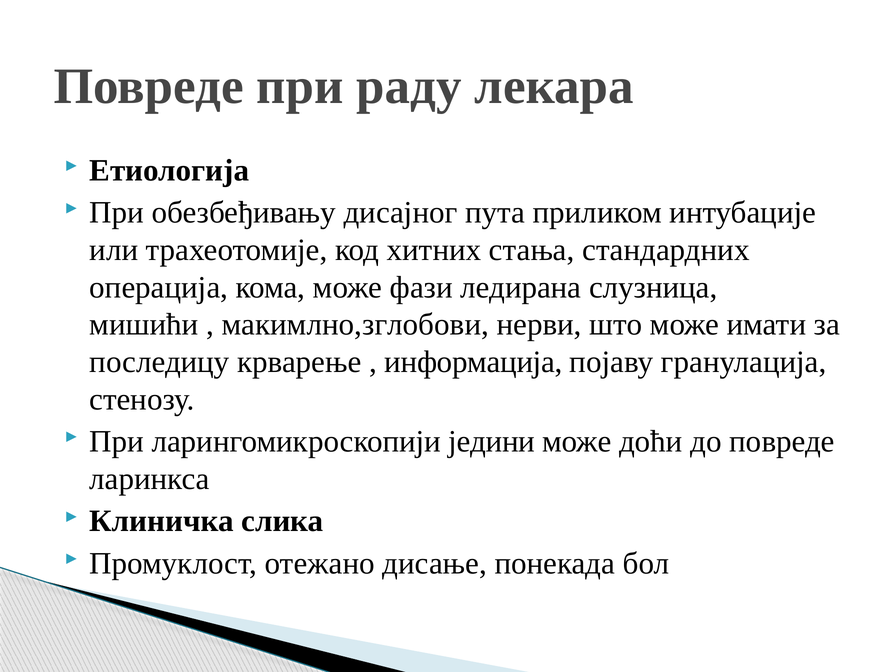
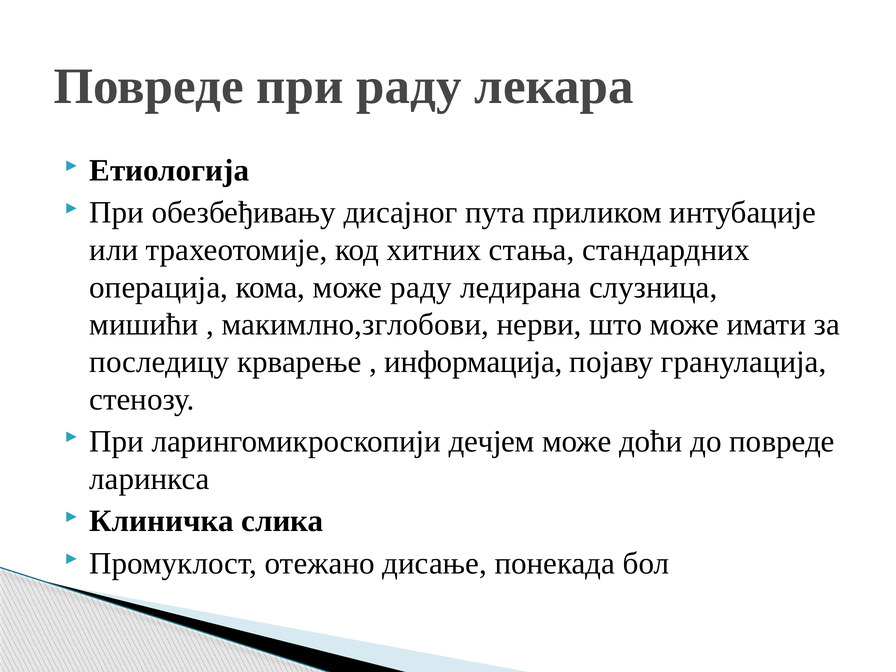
може фази: фази -> раду
једини: једини -> дечјем
